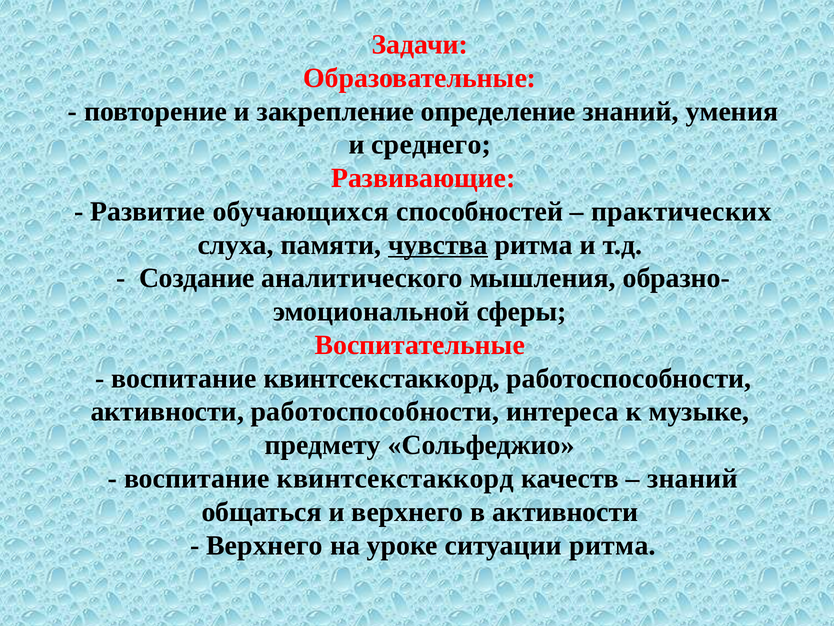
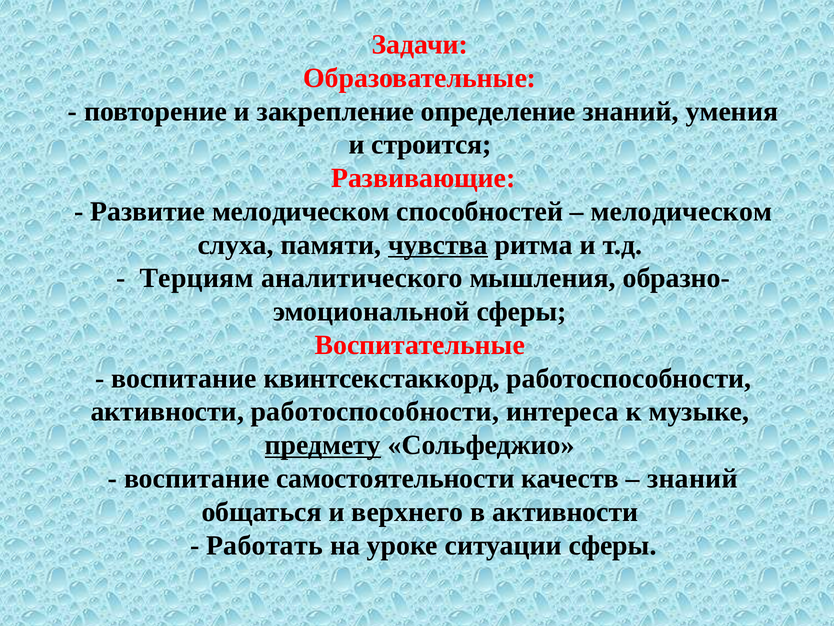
среднего: среднего -> строится
Развитие обучающихся: обучающихся -> мелодическом
практических at (681, 211): практических -> мелодическом
Создание: Создание -> Терциям
предмету underline: none -> present
квинтсекстаккорд at (395, 478): квинтсекстаккорд -> самостоятельности
Верхнего at (265, 545): Верхнего -> Работать
ситуации ритма: ритма -> сферы
